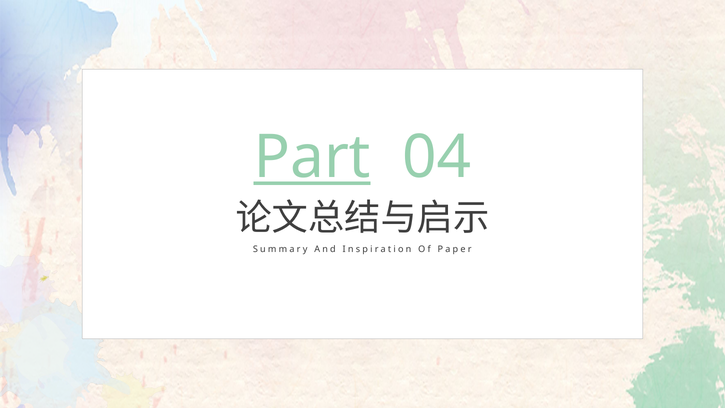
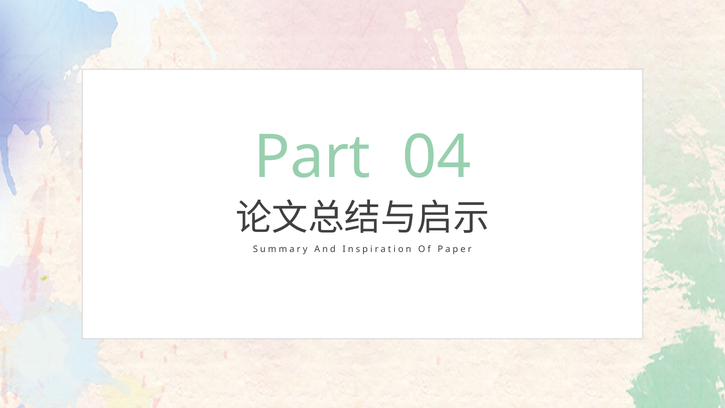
Part underline: present -> none
